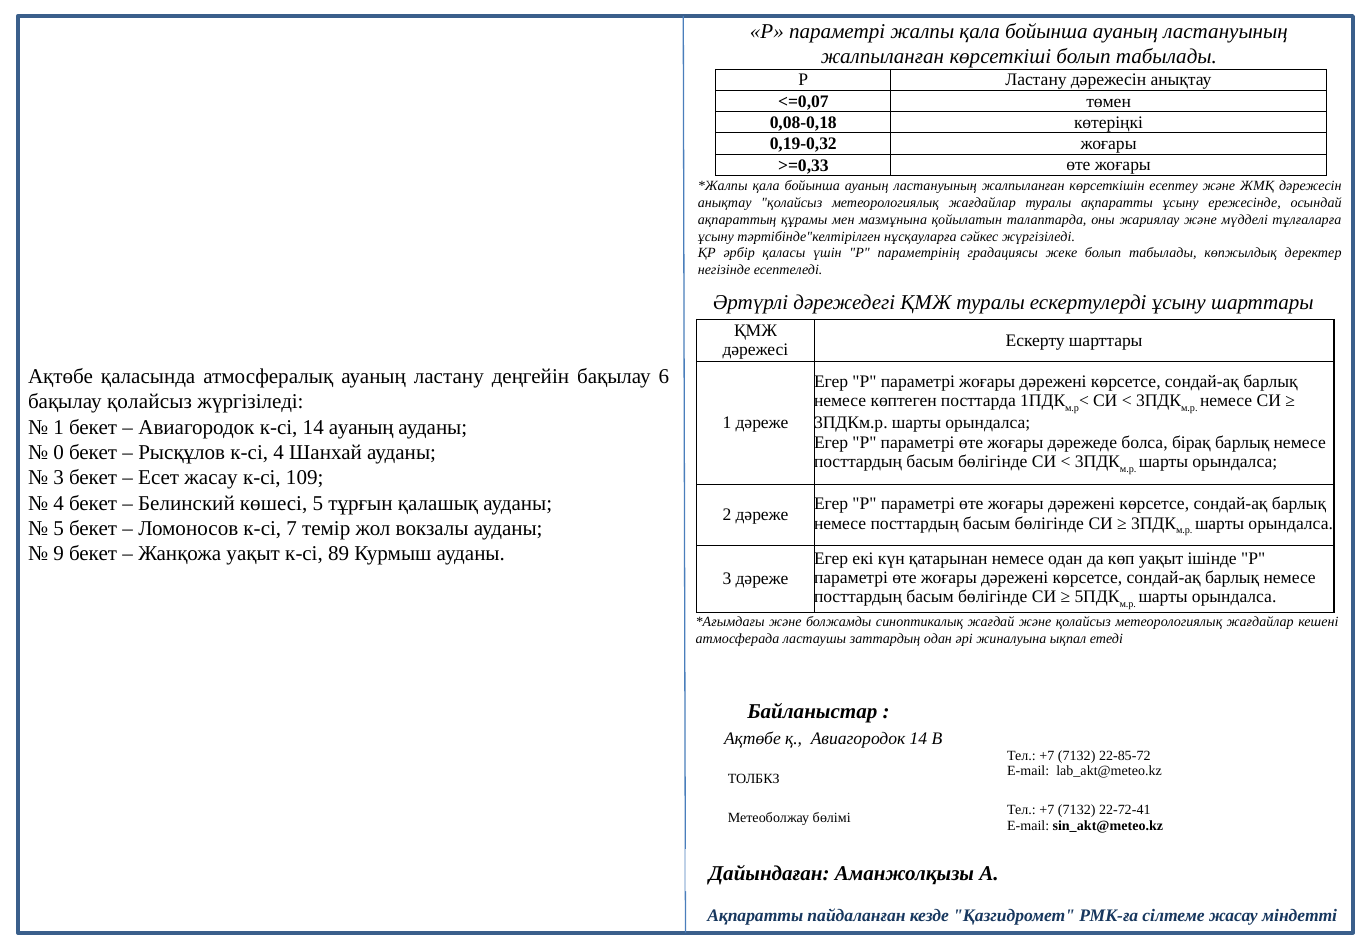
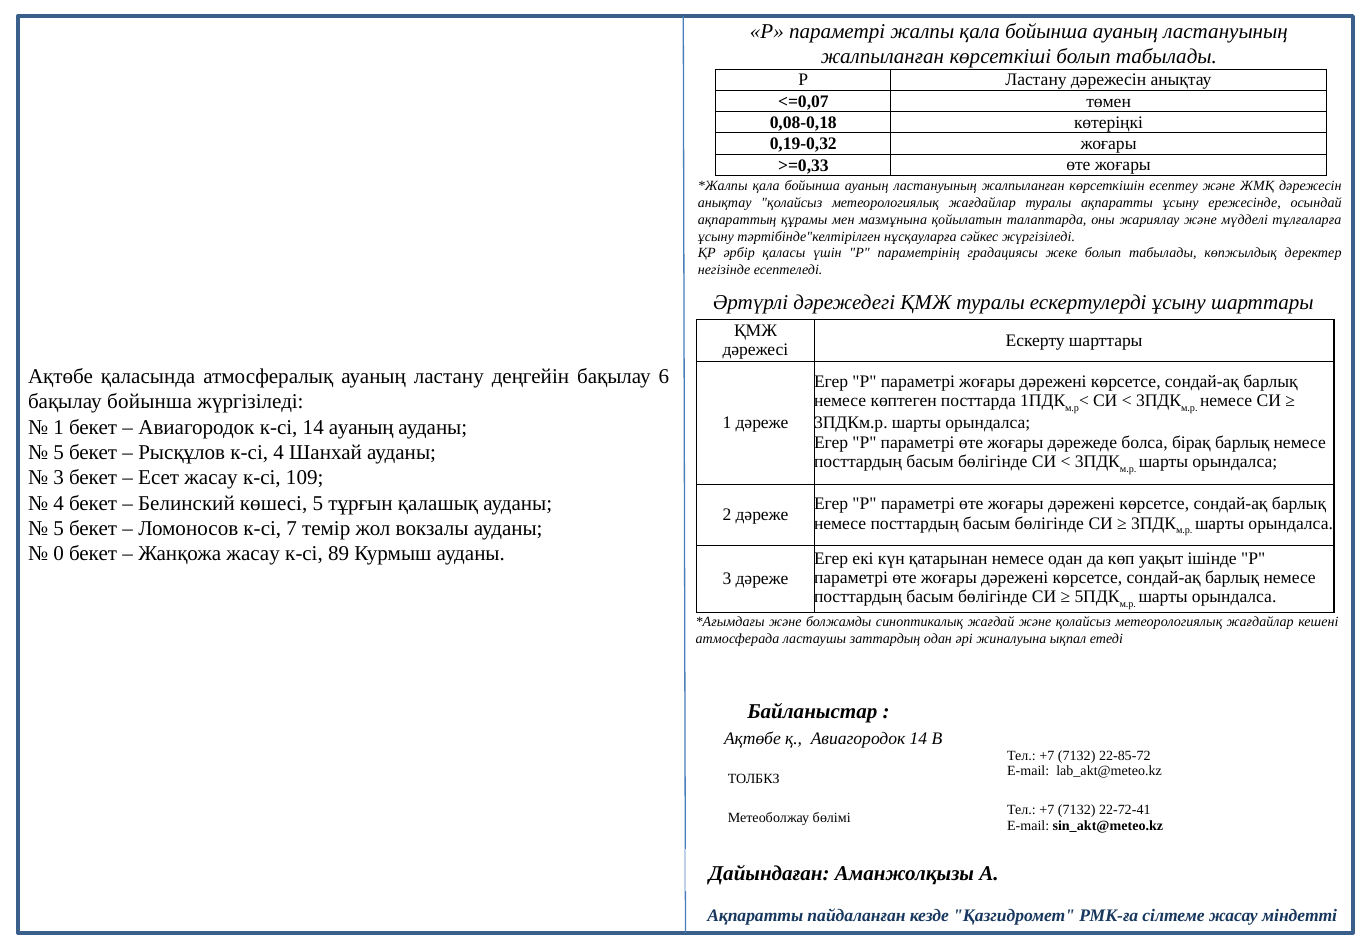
бақылау қолайсыз: қолайсыз -> бойынша
0 at (59, 453): 0 -> 5
9: 9 -> 0
Жанқожа уақыт: уақыт -> жасау
